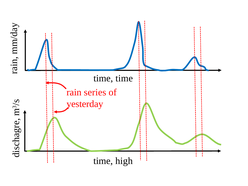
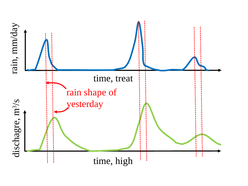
time time: time -> treat
series: series -> shape
